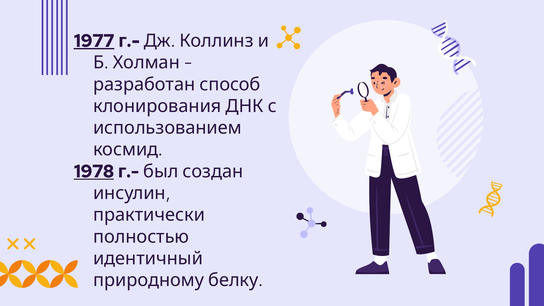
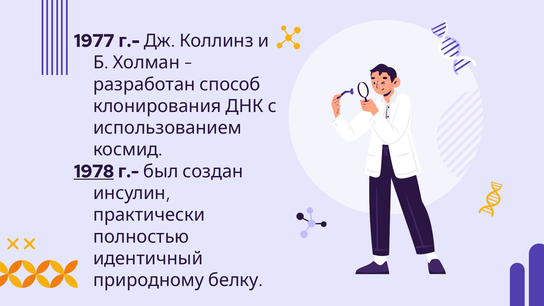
1977 underline: present -> none
